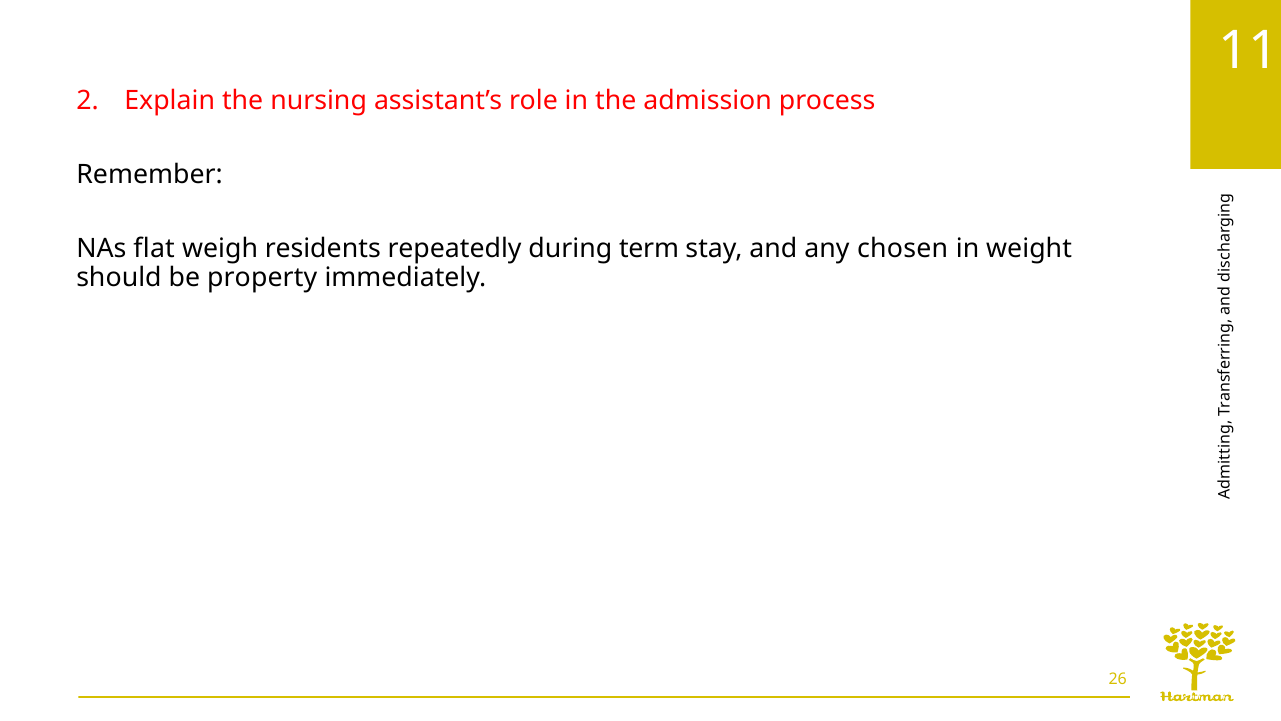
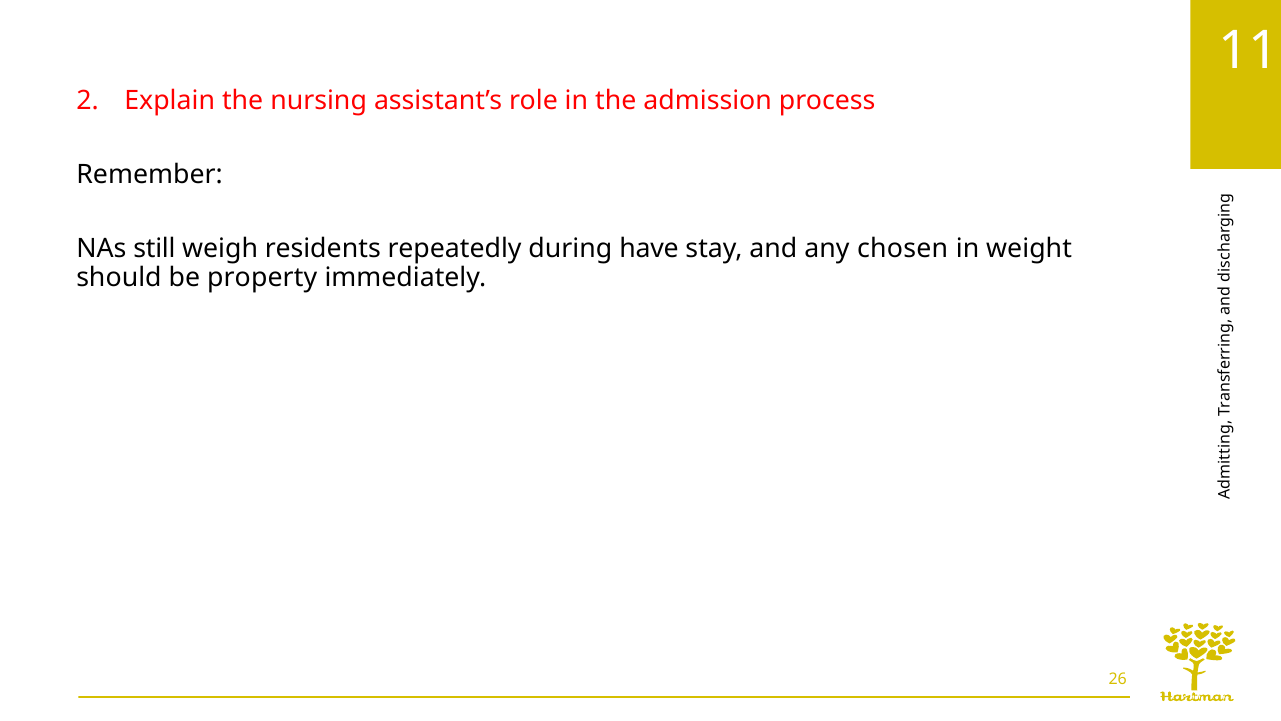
flat: flat -> still
term: term -> have
